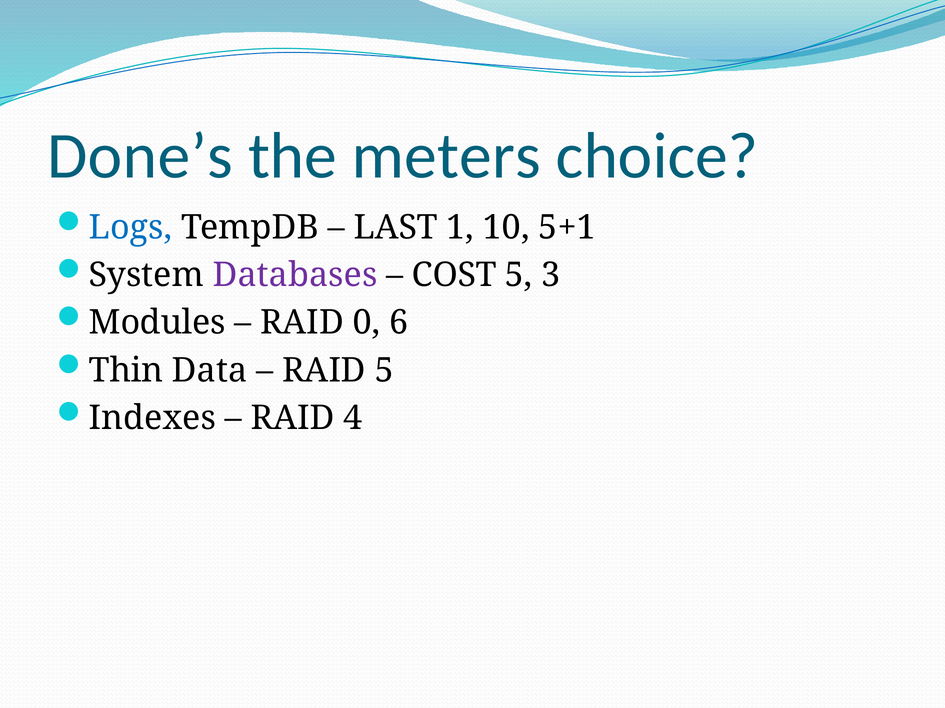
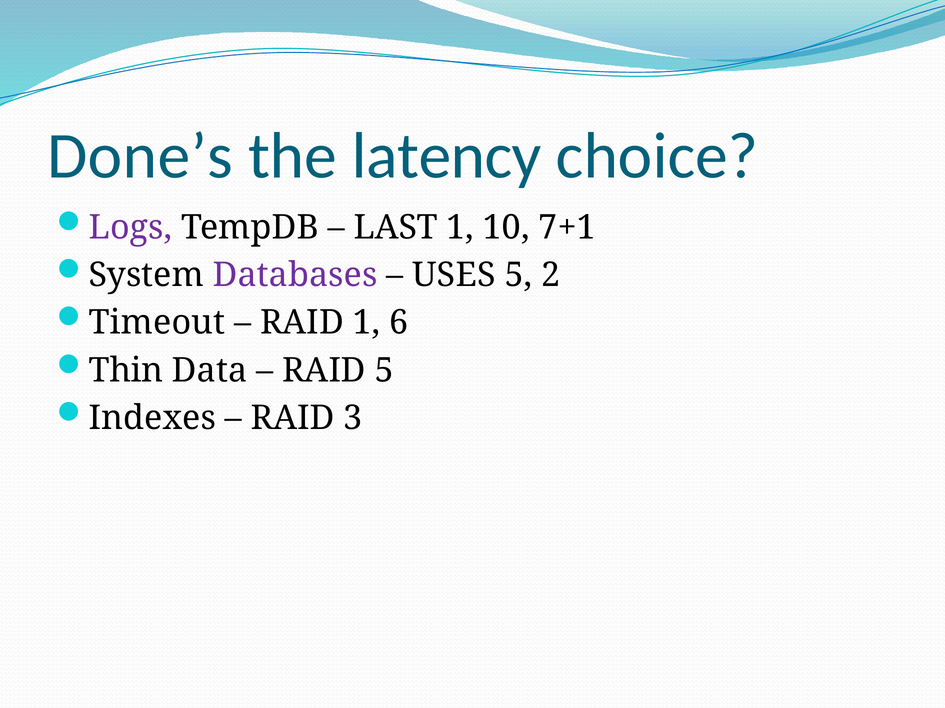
meters: meters -> latency
Logs colour: blue -> purple
5+1: 5+1 -> 7+1
COST: COST -> USES
3: 3 -> 2
Modules: Modules -> Timeout
RAID 0: 0 -> 1
4: 4 -> 3
